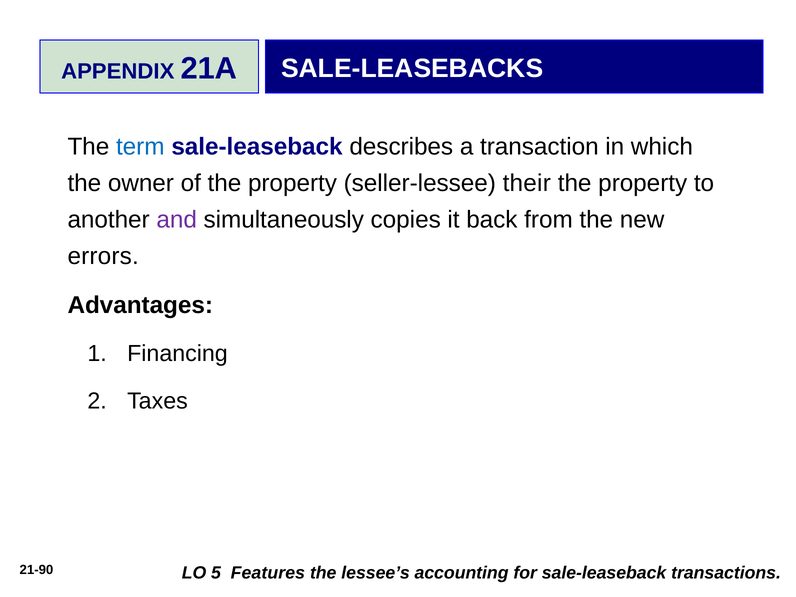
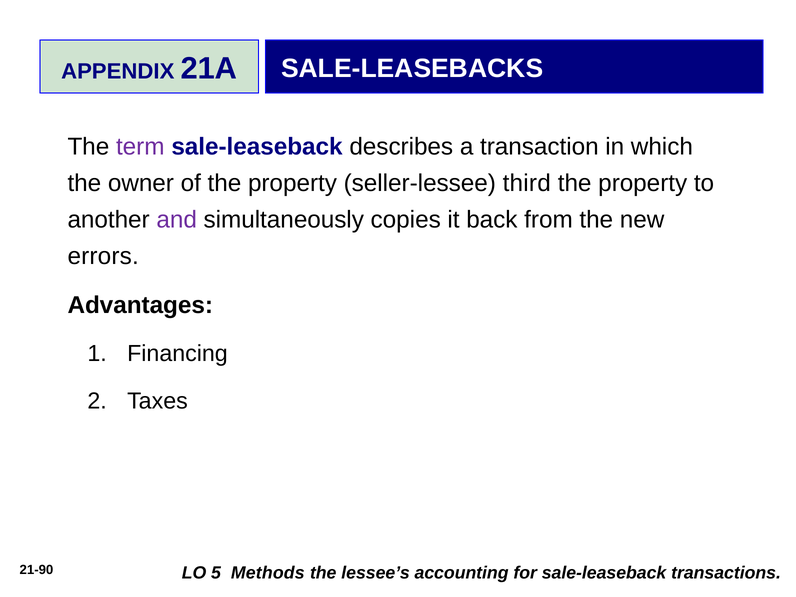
term colour: blue -> purple
their: their -> third
Features: Features -> Methods
